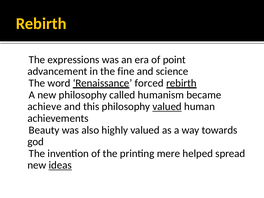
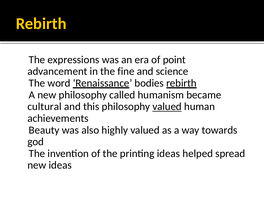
forced: forced -> bodies
achieve: achieve -> cultural
printing mere: mere -> ideas
ideas at (60, 165) underline: present -> none
